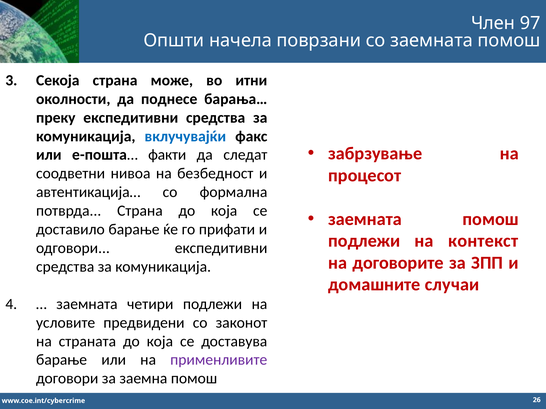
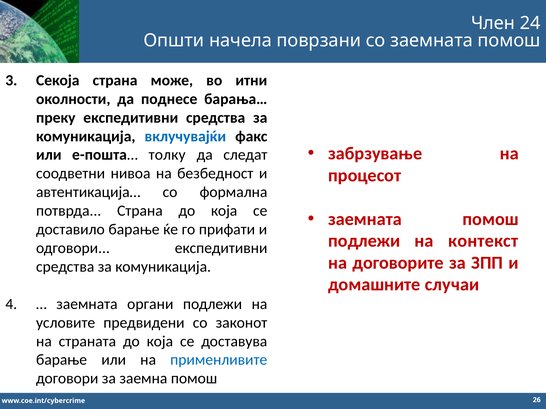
97: 97 -> 24
факти: факти -> толку
четири: четири -> органи
применливите colour: purple -> blue
